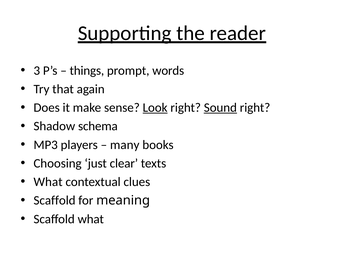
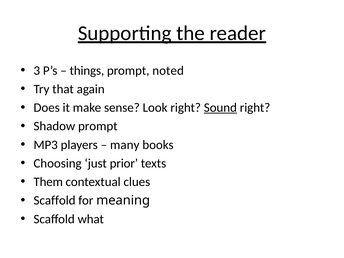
words: words -> noted
Look underline: present -> none
Shadow schema: schema -> prompt
clear: clear -> prior
What at (48, 182): What -> Them
